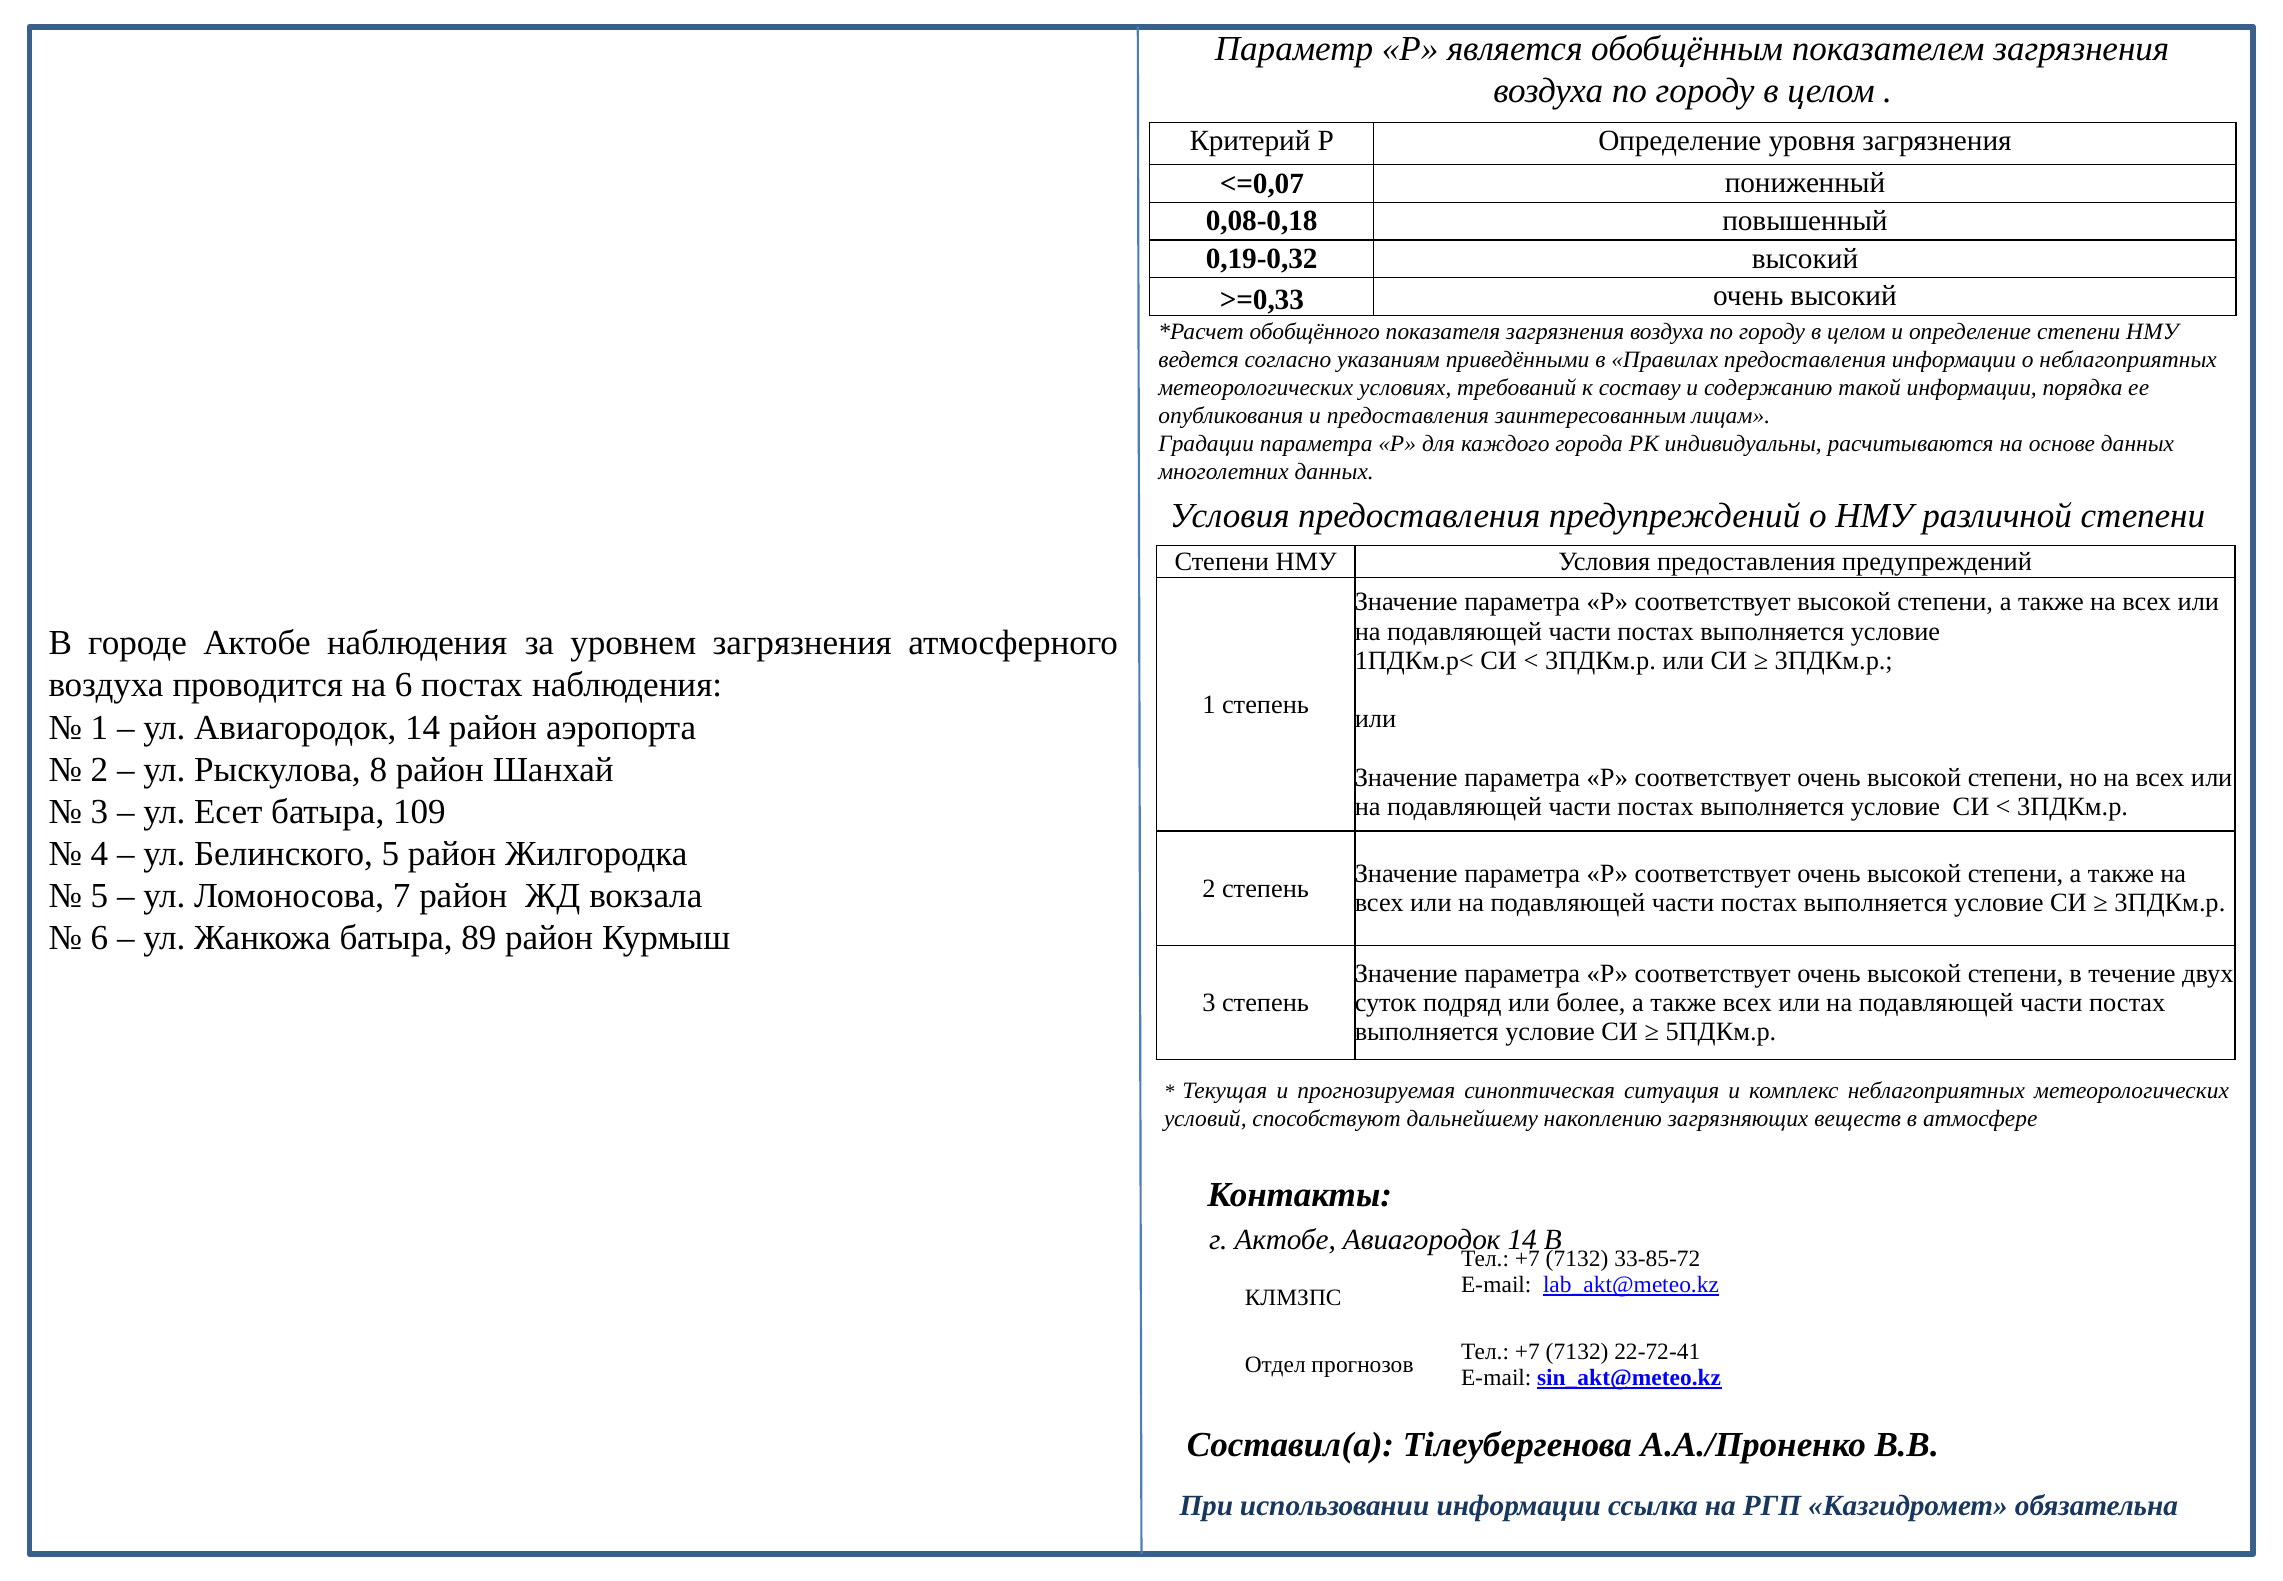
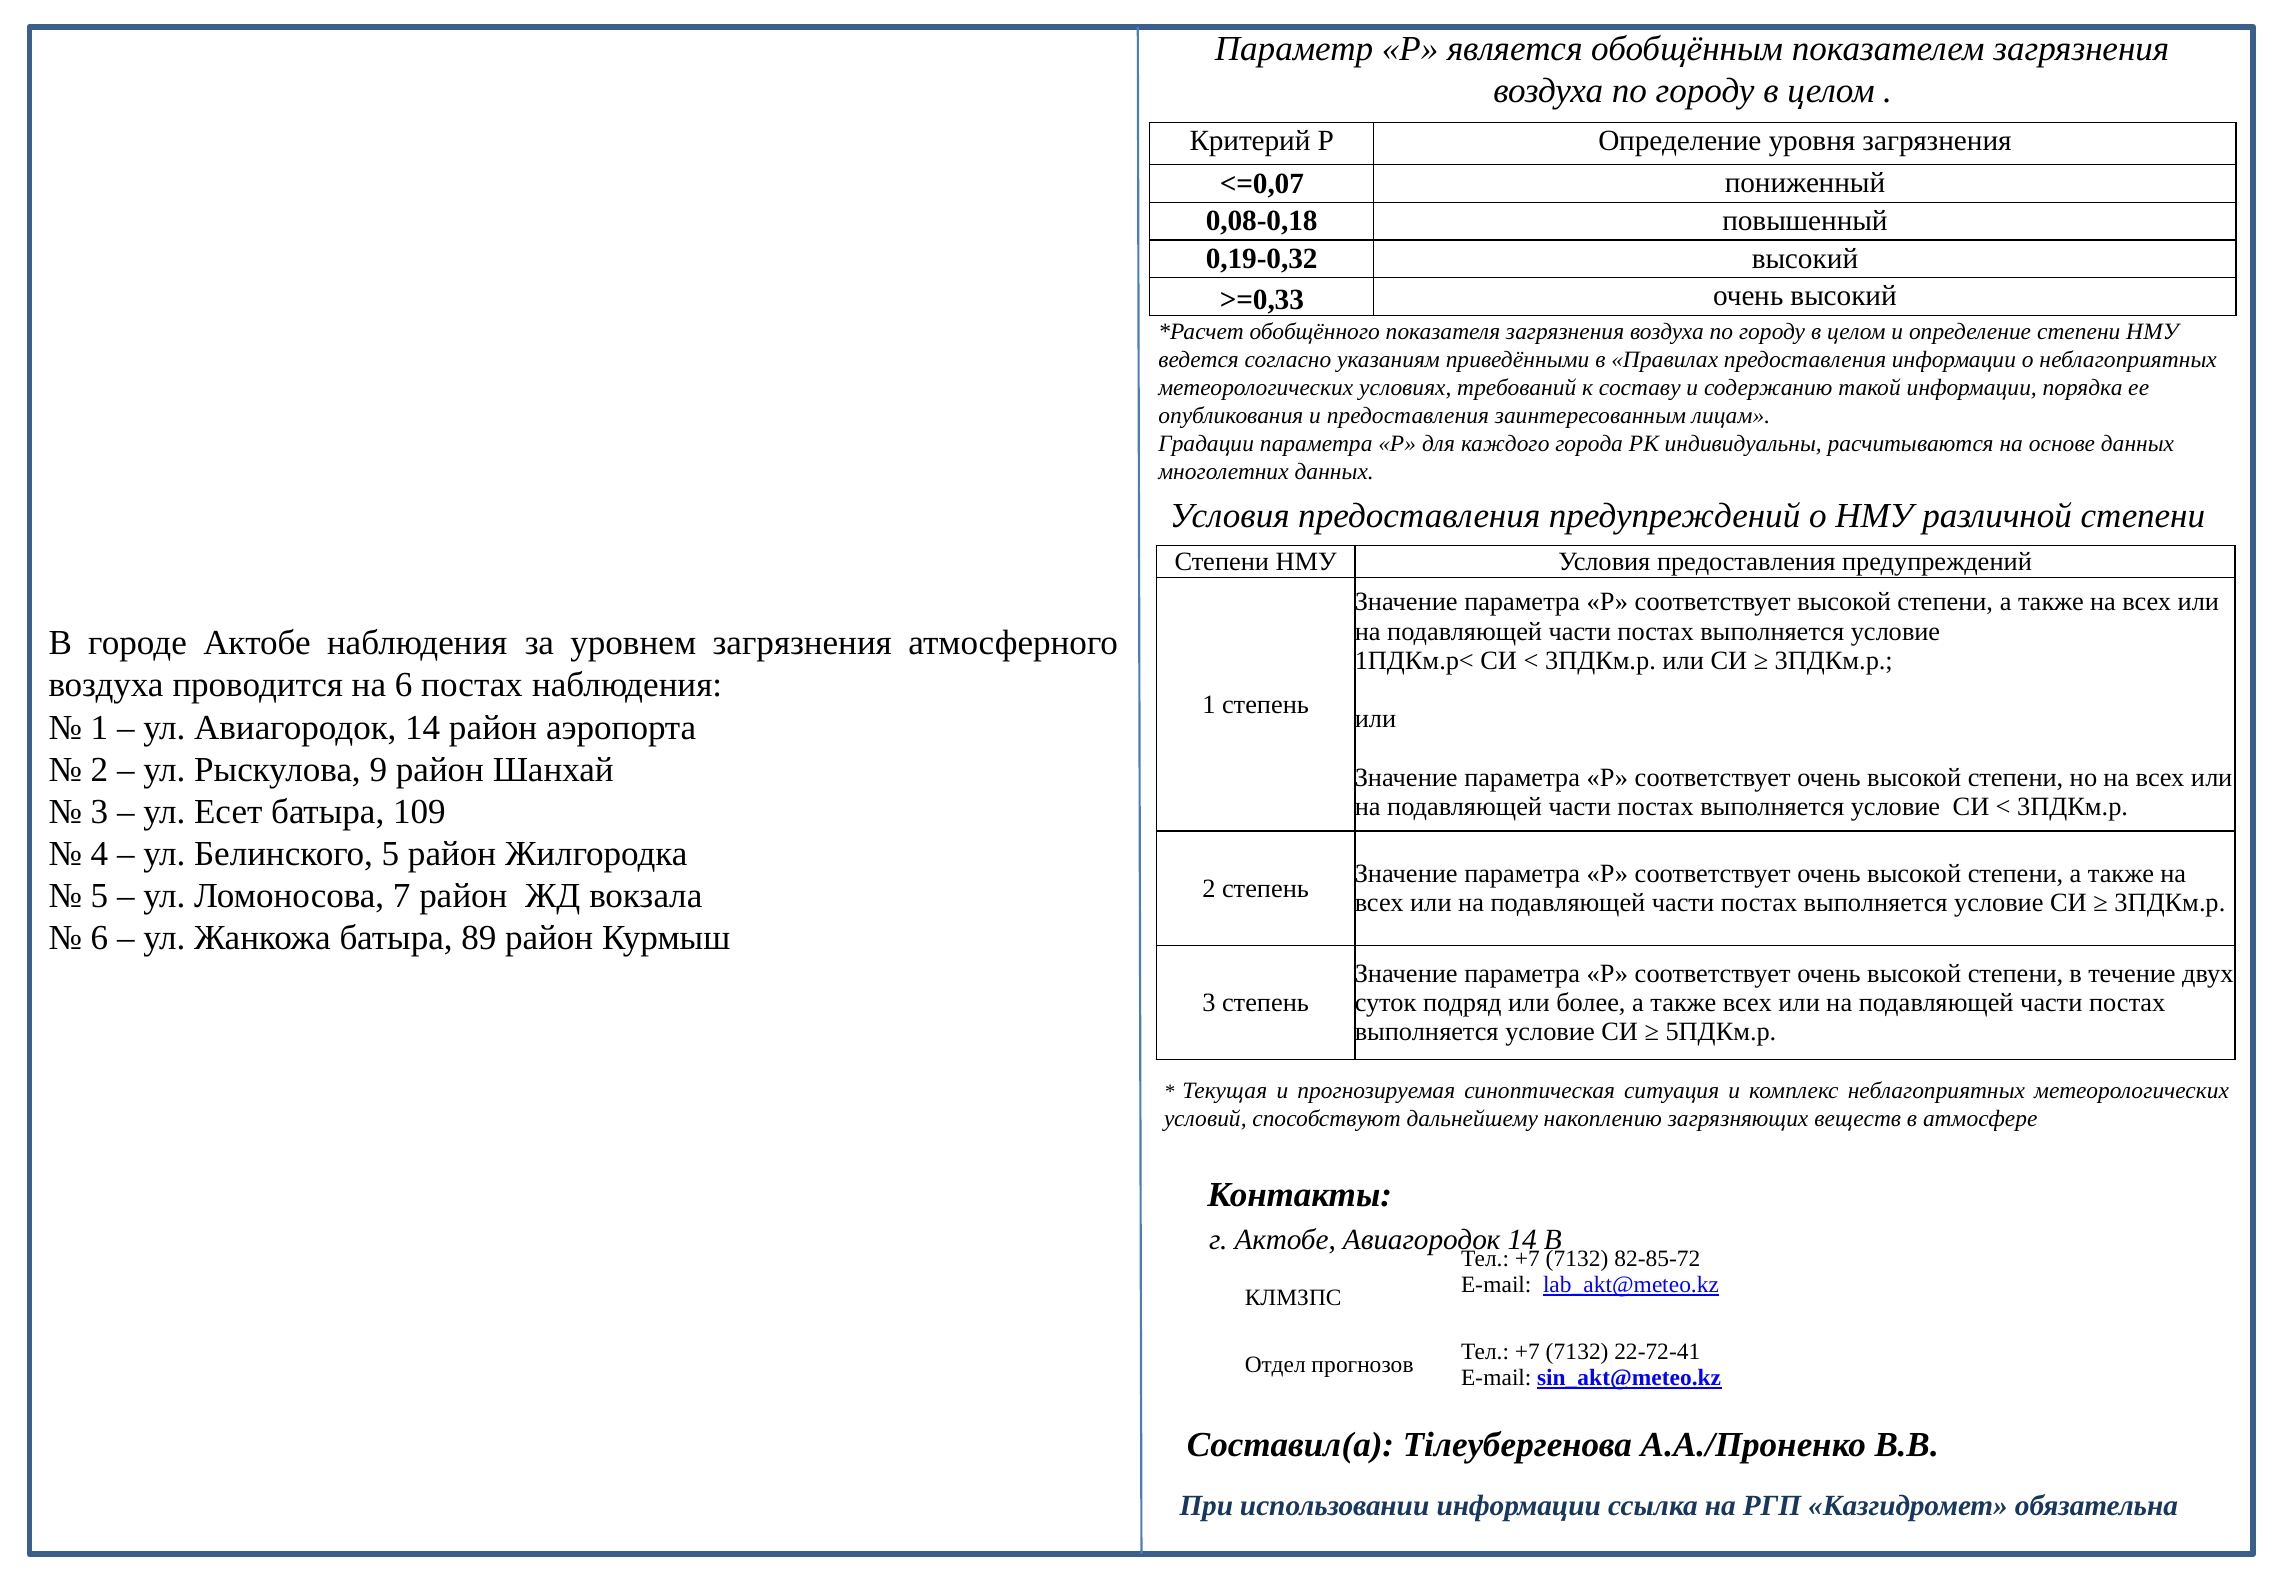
8: 8 -> 9
33-85-72: 33-85-72 -> 82-85-72
